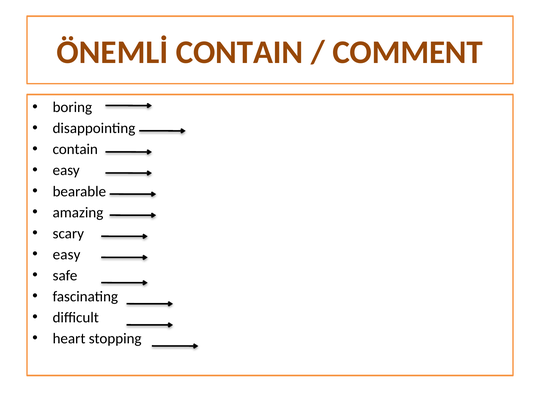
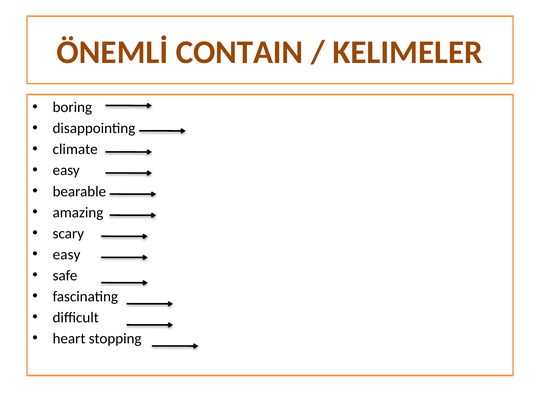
COMMENT: COMMENT -> KELIMELER
contain at (75, 149): contain -> climate
